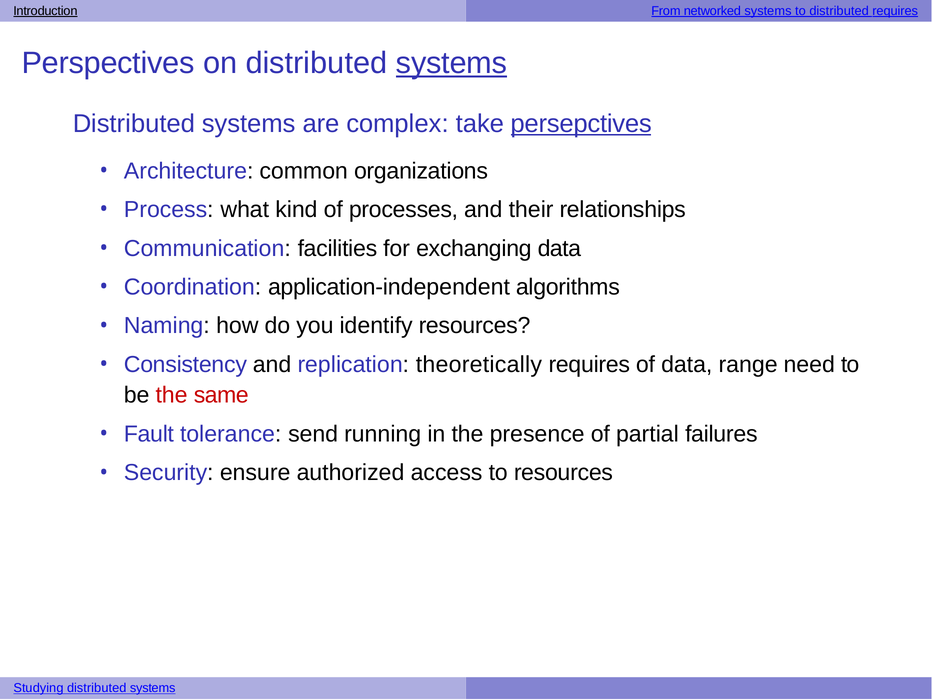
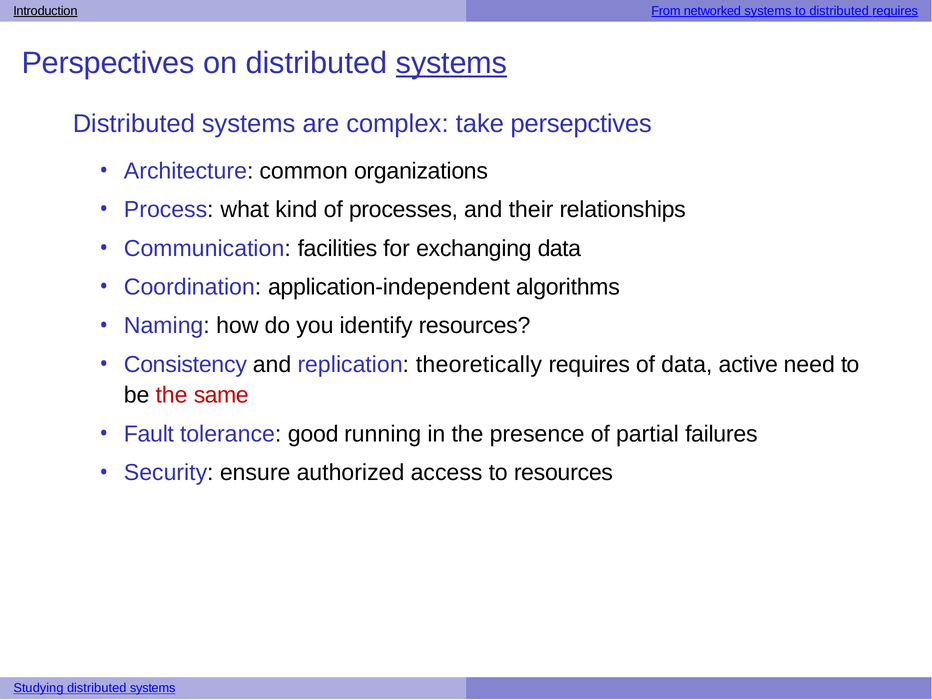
persepctives underline: present -> none
range: range -> active
send: send -> good
